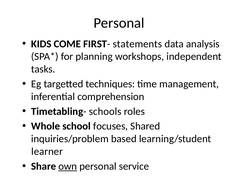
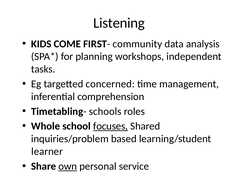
Personal at (119, 23): Personal -> Listening
statements: statements -> community
techniques: techniques -> concerned
focuses underline: none -> present
